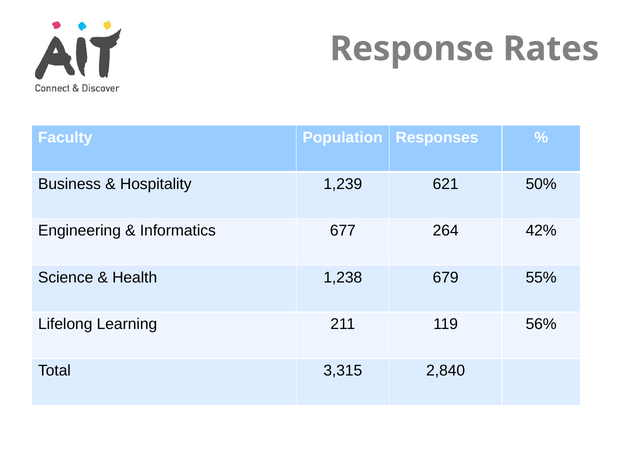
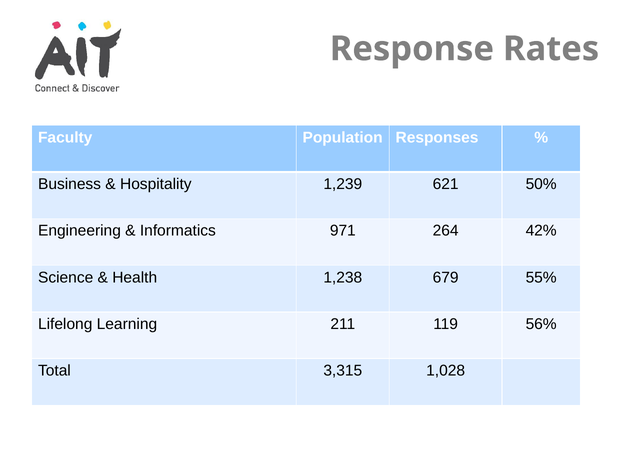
677: 677 -> 971
2,840: 2,840 -> 1,028
